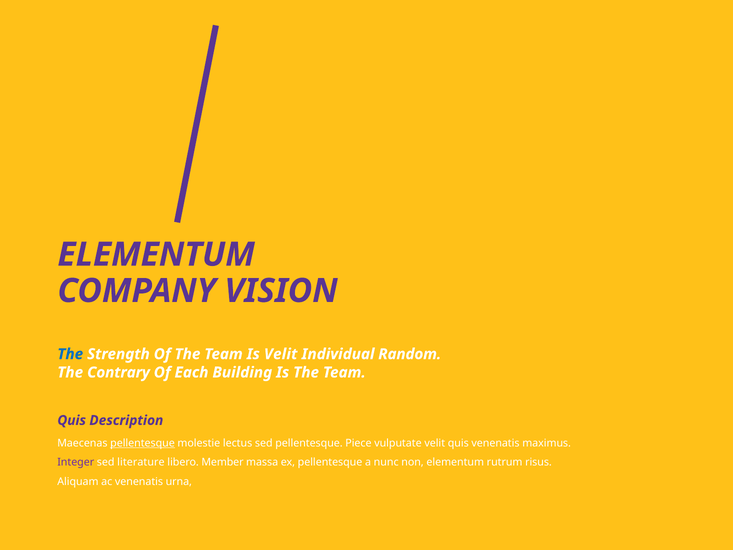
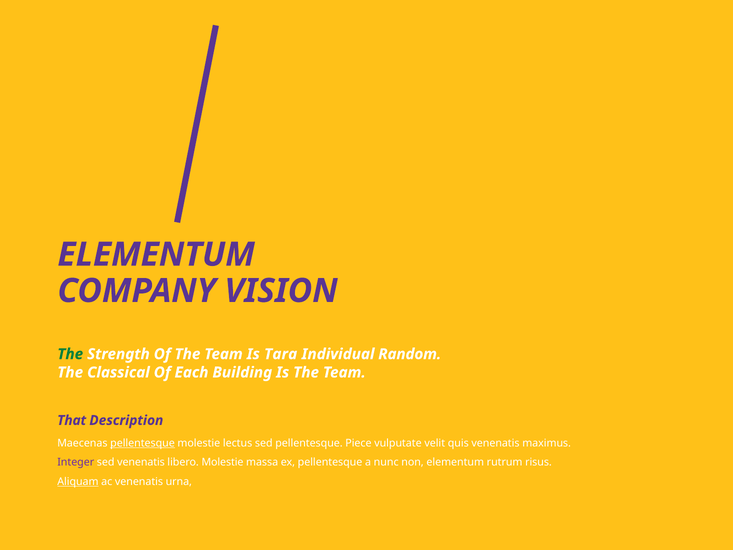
The at (70, 354) colour: blue -> green
Is Velit: Velit -> Tara
Contrary: Contrary -> Classical
Quis at (72, 420): Quis -> That
sed literature: literature -> venenatis
libero Member: Member -> Molestie
Aliquam underline: none -> present
